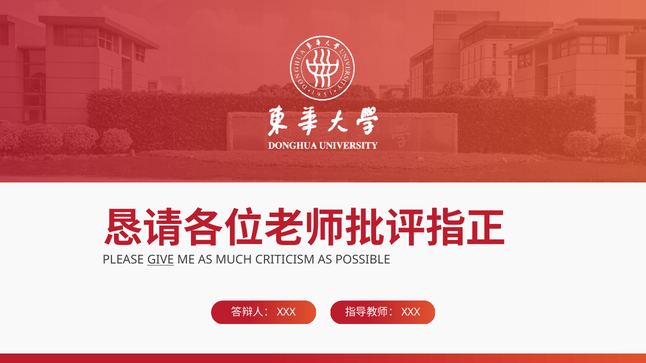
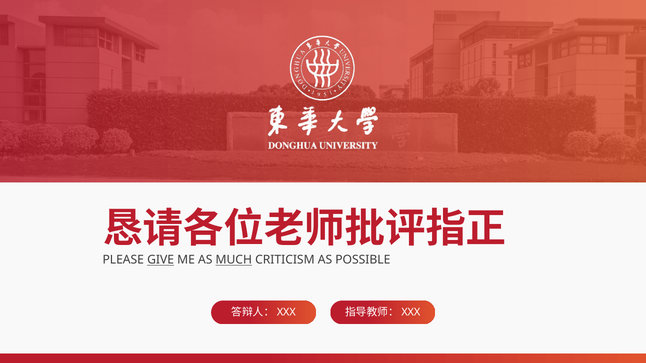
MUCH underline: none -> present
